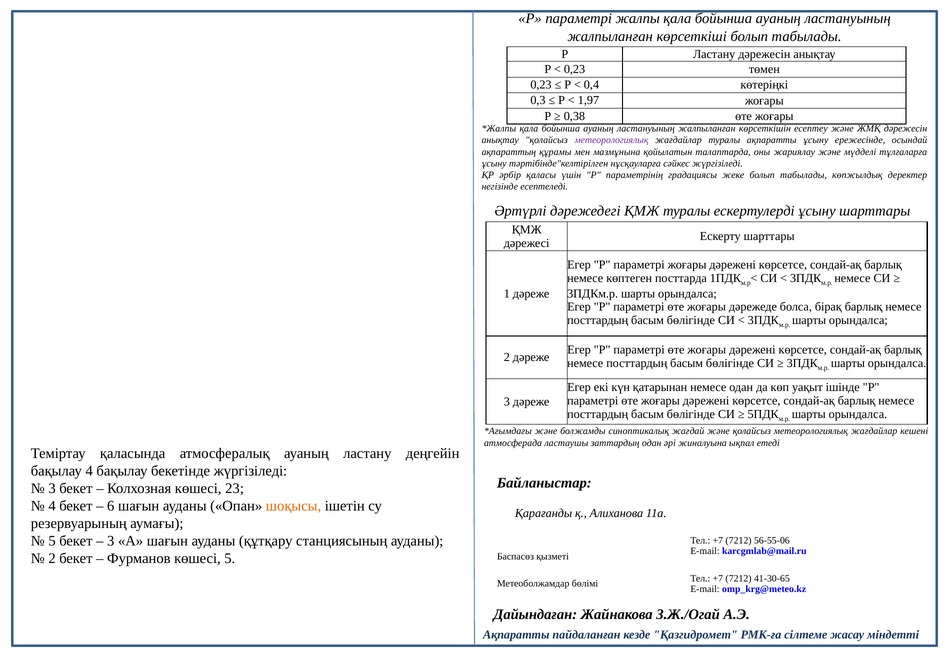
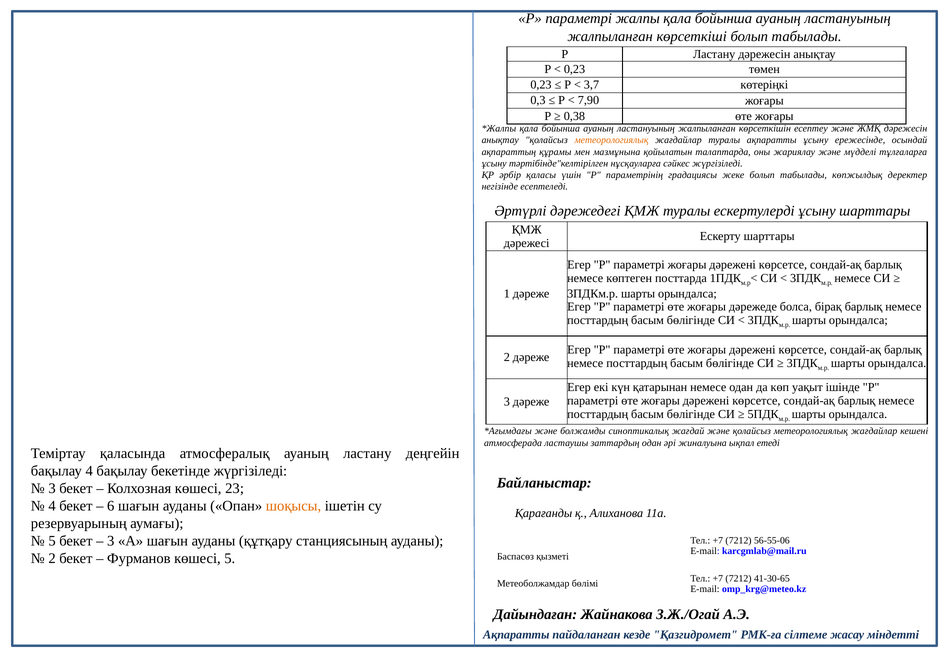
0,4: 0,4 -> 3,7
1,97: 1,97 -> 7,90
метеорологиялық at (611, 140) colour: purple -> orange
